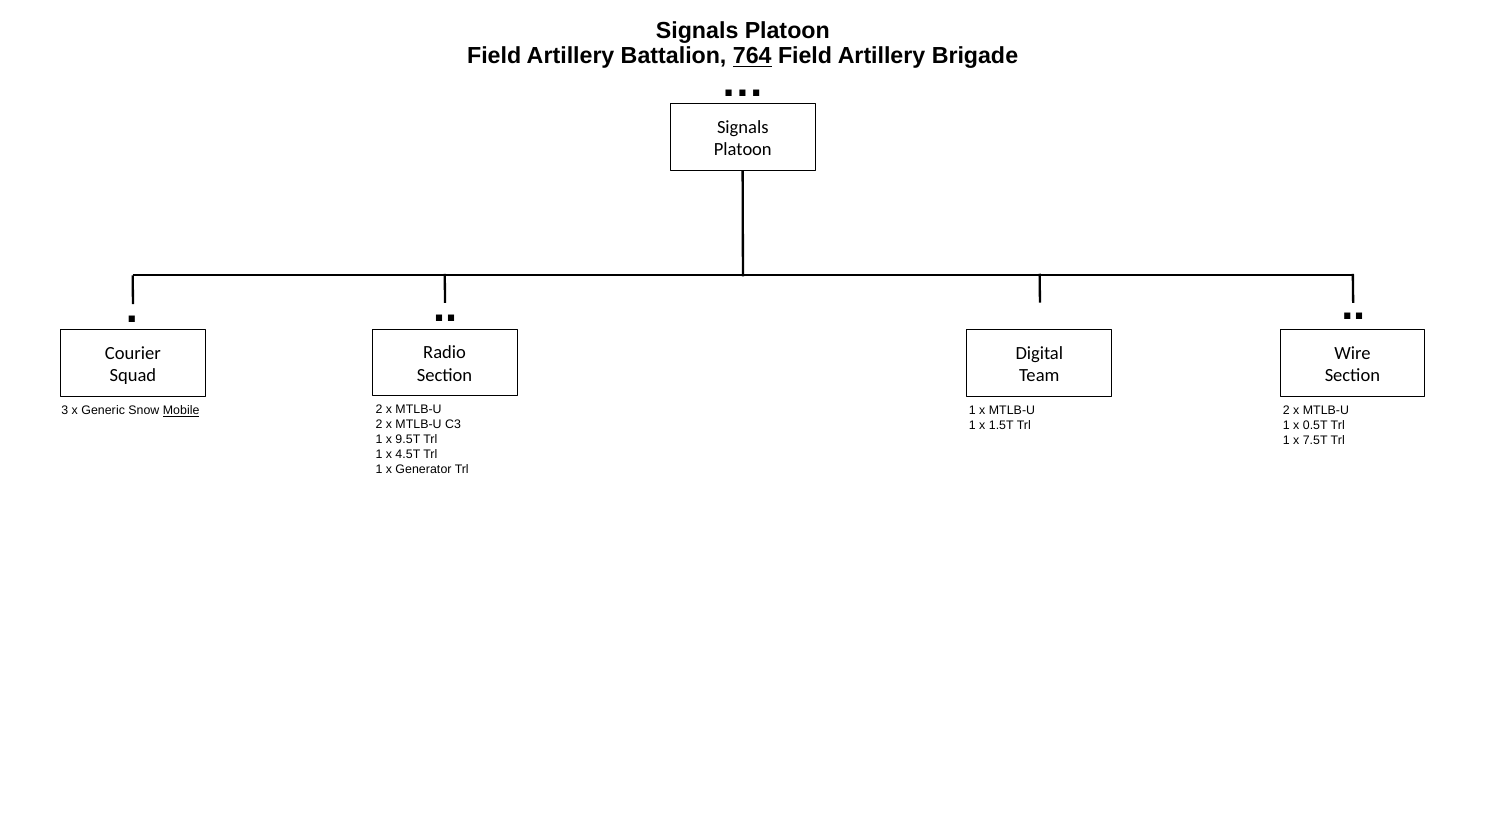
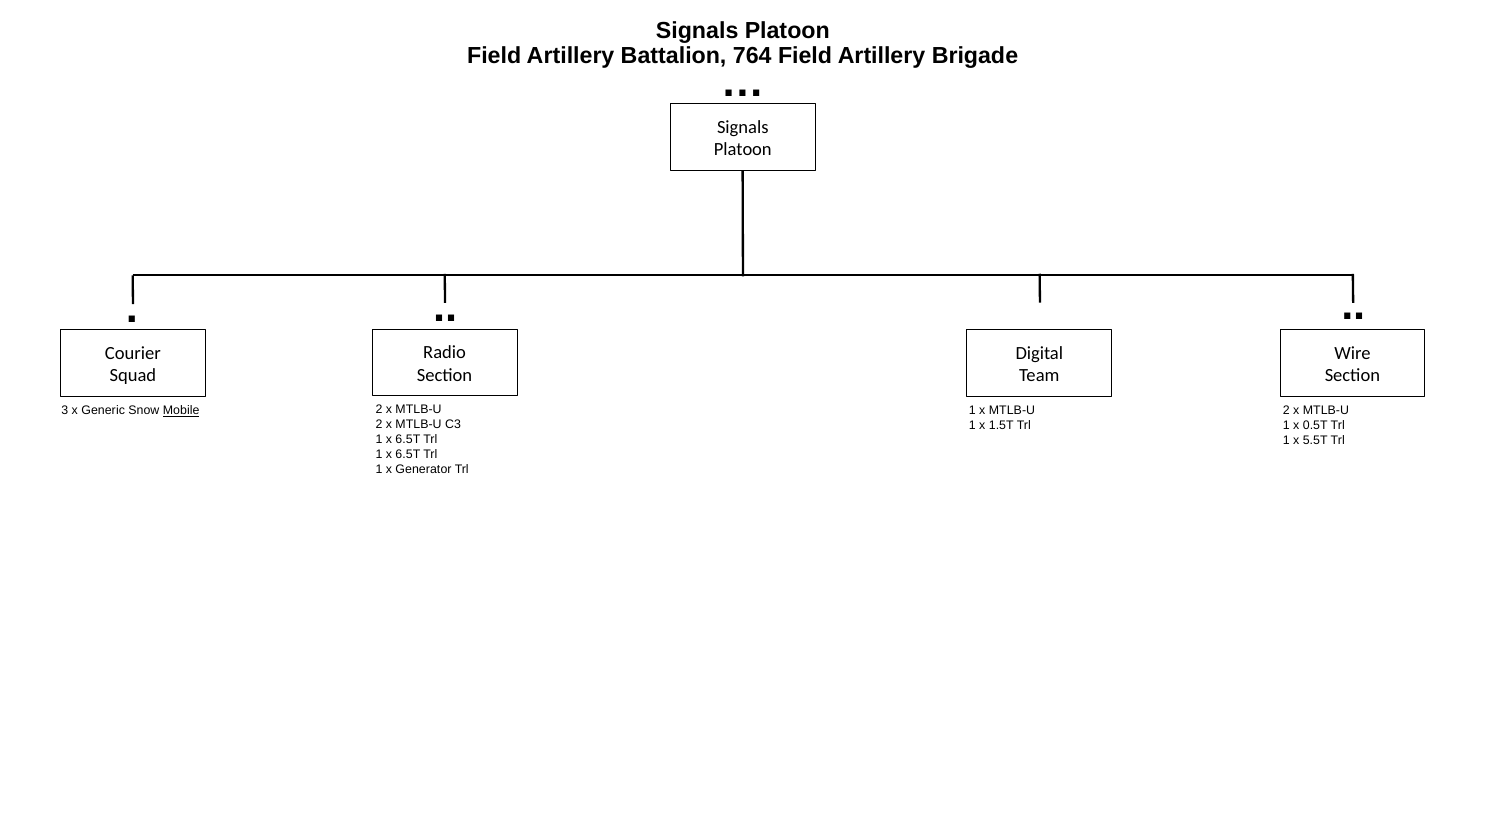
764 underline: present -> none
9.5T at (408, 439): 9.5T -> 6.5T
7.5T: 7.5T -> 5.5T
4.5T at (408, 454): 4.5T -> 6.5T
